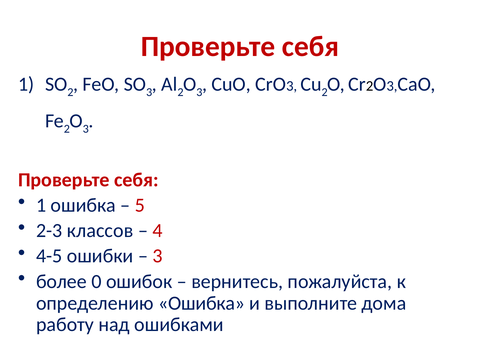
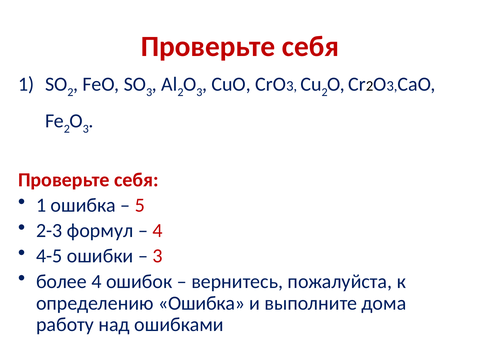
классов: классов -> формул
более 0: 0 -> 4
